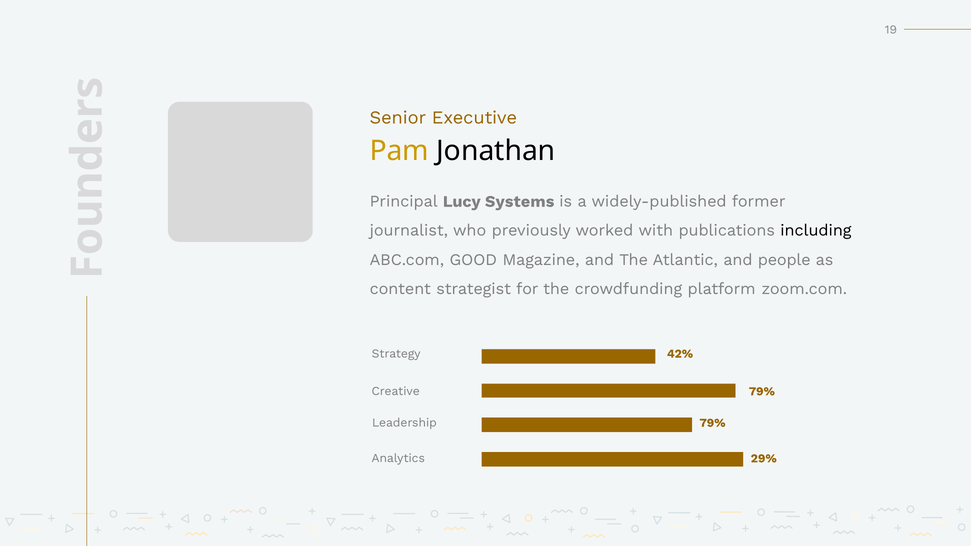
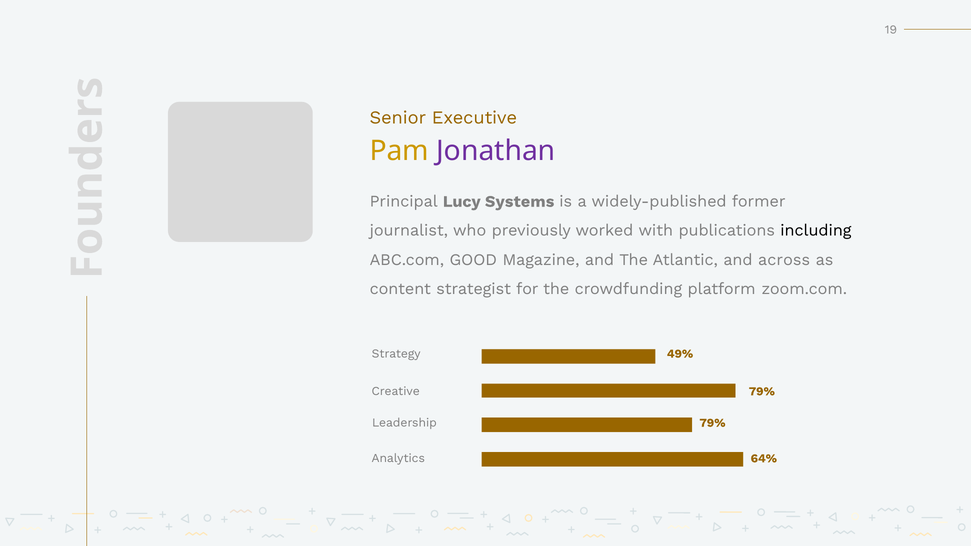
Jonathan colour: black -> purple
people: people -> across
42%: 42% -> 49%
29%: 29% -> 64%
